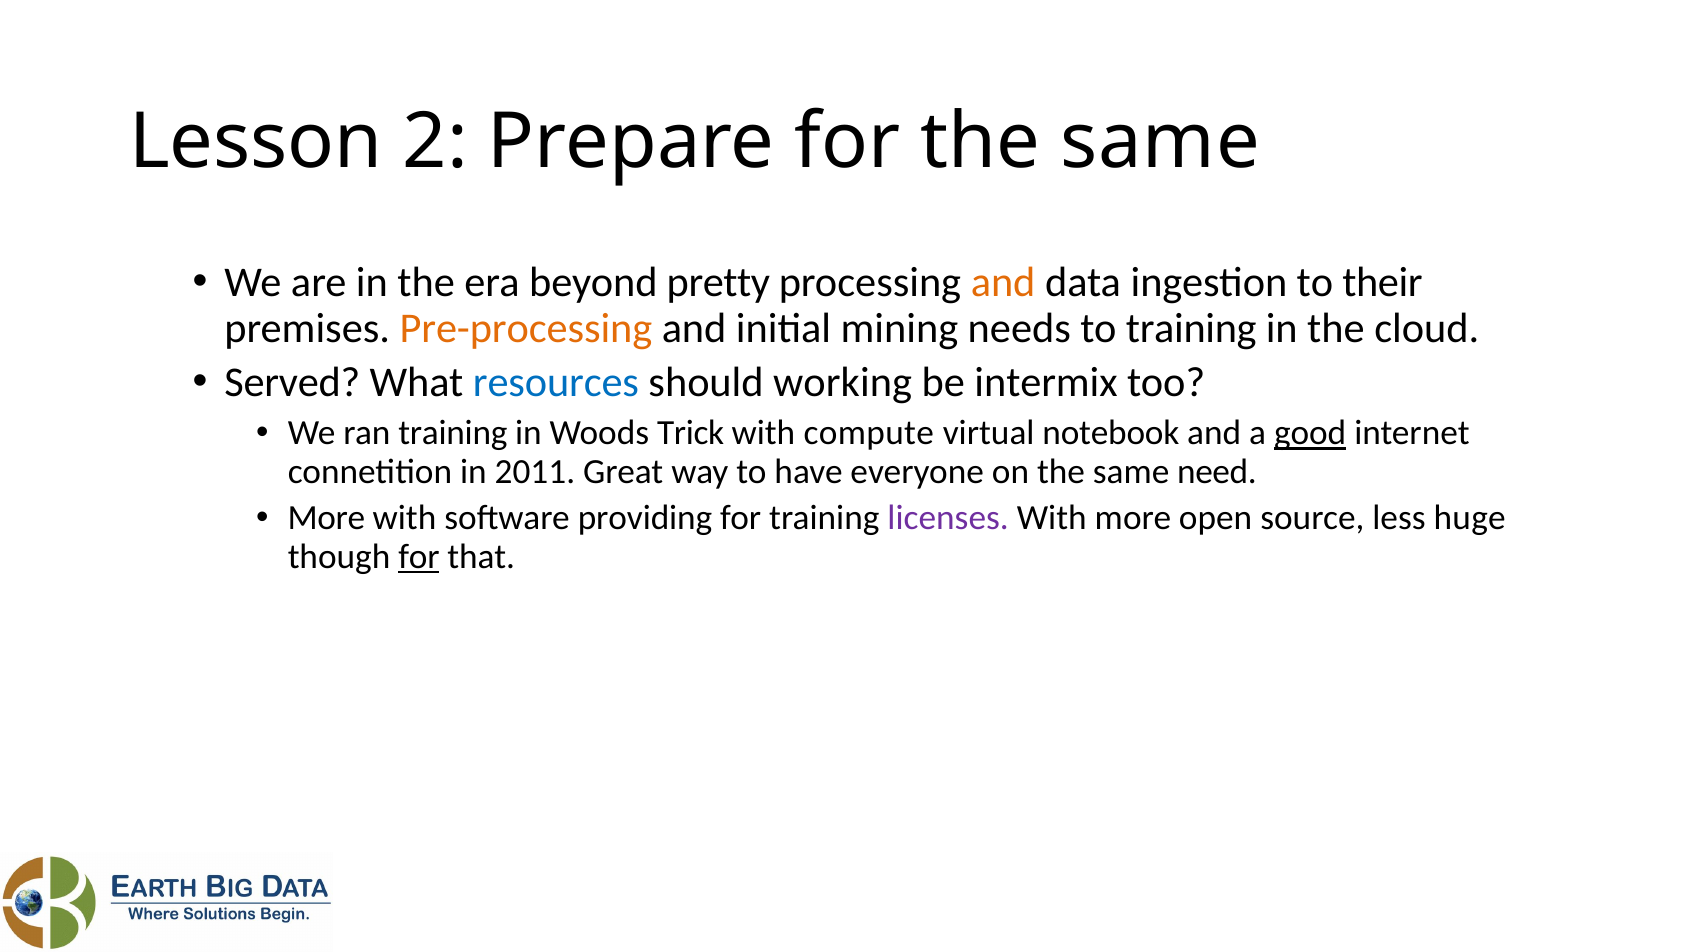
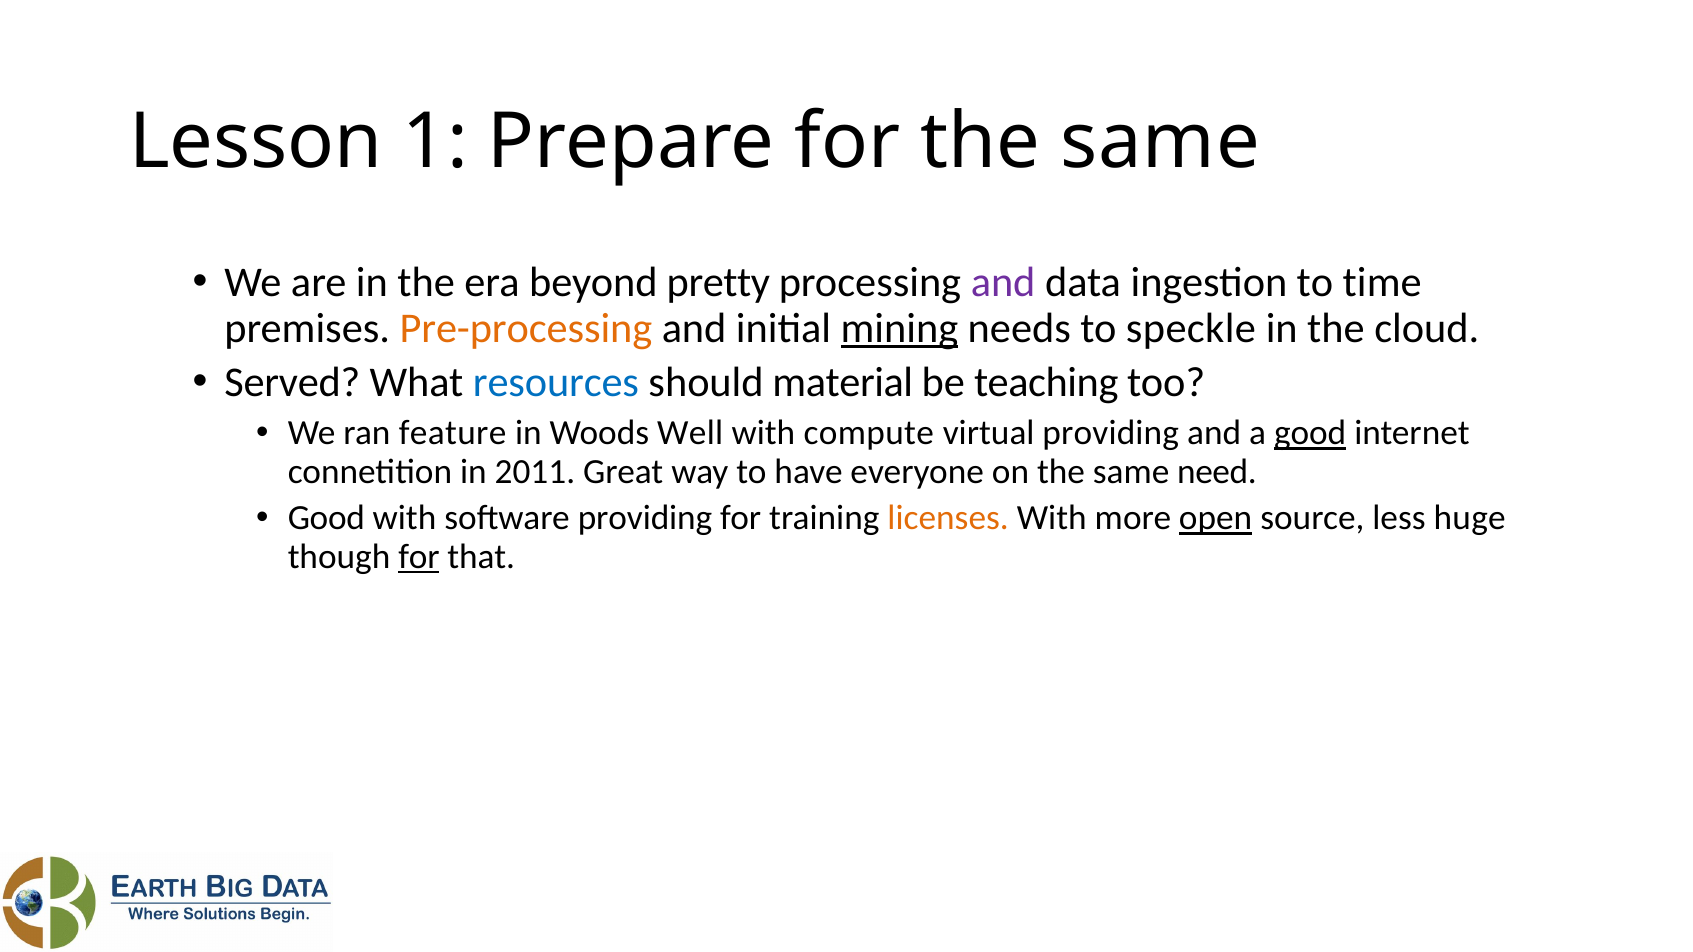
2: 2 -> 1
and at (1003, 282) colour: orange -> purple
their: their -> time
mining underline: none -> present
to training: training -> speckle
working: working -> material
intermix: intermix -> teaching
ran training: training -> feature
Trick: Trick -> Well
virtual notebook: notebook -> providing
More at (326, 518): More -> Good
licenses colour: purple -> orange
open underline: none -> present
